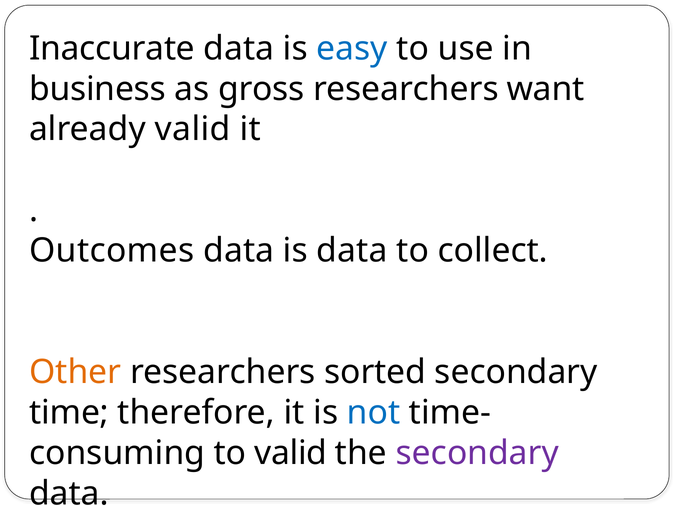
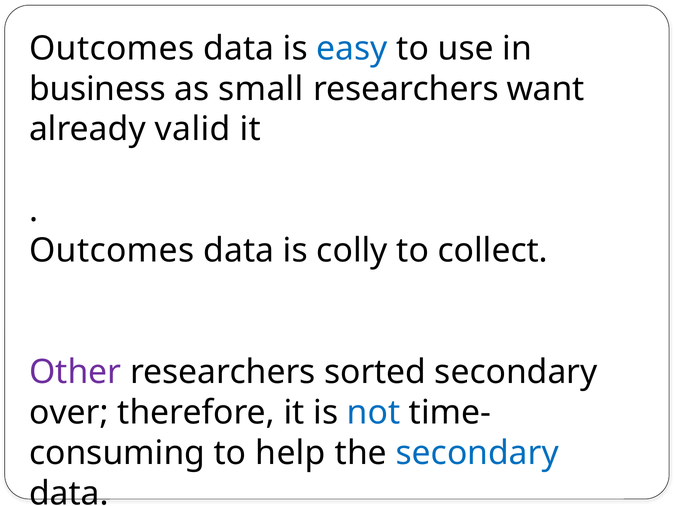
Inaccurate at (112, 48): Inaccurate -> Outcomes
gross: gross -> small
is data: data -> colly
Other colour: orange -> purple
time: time -> over
to valid: valid -> help
secondary at (477, 453) colour: purple -> blue
